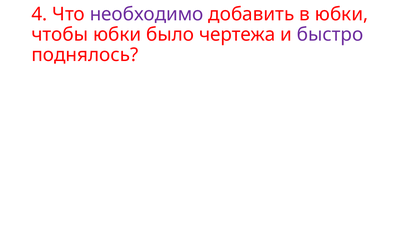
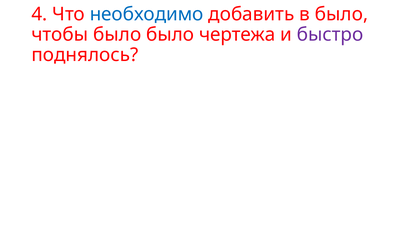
необходимо colour: purple -> blue
в юбки: юбки -> было
чтобы юбки: юбки -> было
